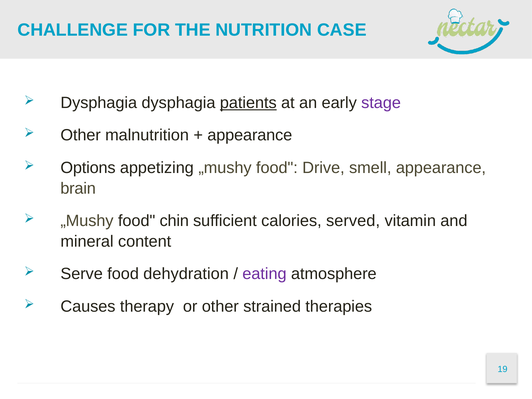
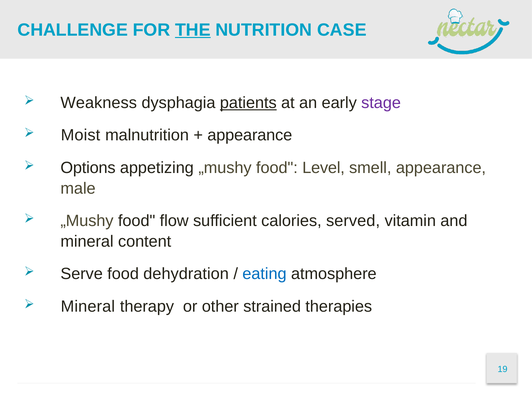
THE underline: none -> present
Dysphagia at (99, 103): Dysphagia -> Weakness
Other at (81, 135): Other -> Moist
Drive: Drive -> Level
brain: brain -> male
chin: chin -> flow
eating colour: purple -> blue
Causes at (88, 307): Causes -> Mineral
